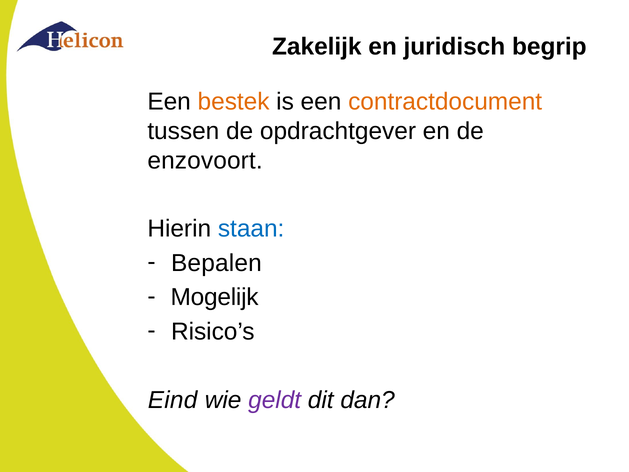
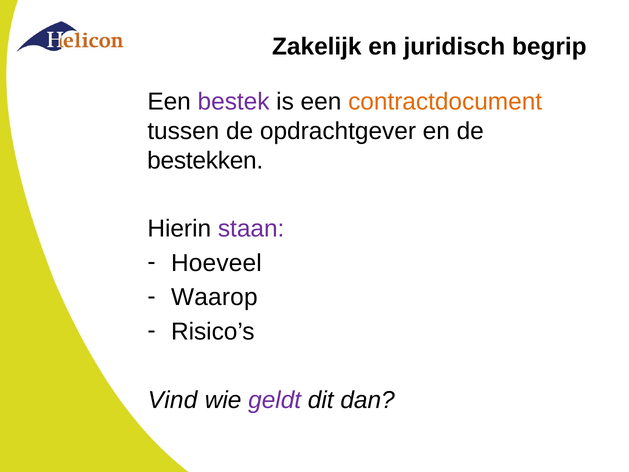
bestek colour: orange -> purple
enzovoort: enzovoort -> bestekken
staan colour: blue -> purple
Bepalen: Bepalen -> Hoeveel
Mogelijk: Mogelijk -> Waarop
Eind: Eind -> Vind
